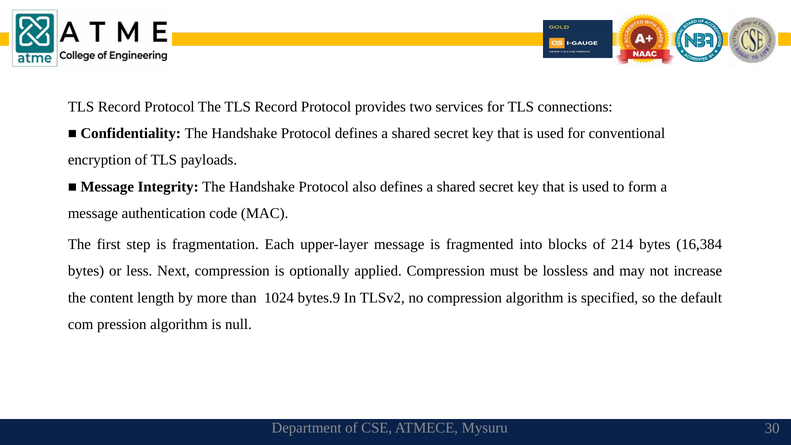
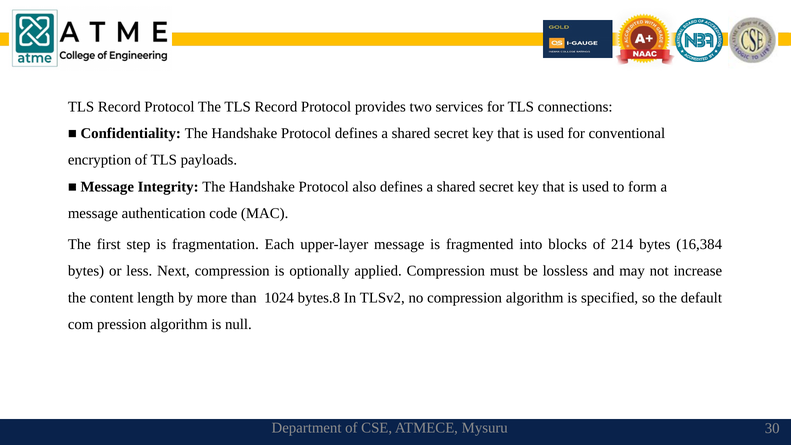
bytes.9: bytes.9 -> bytes.8
